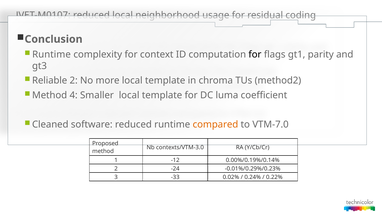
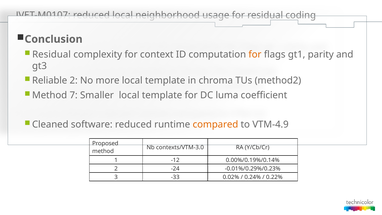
Runtime at (52, 54): Runtime -> Residual
for at (255, 54) colour: black -> orange
4: 4 -> 7
VTM-7.0: VTM-7.0 -> VTM-4.9
